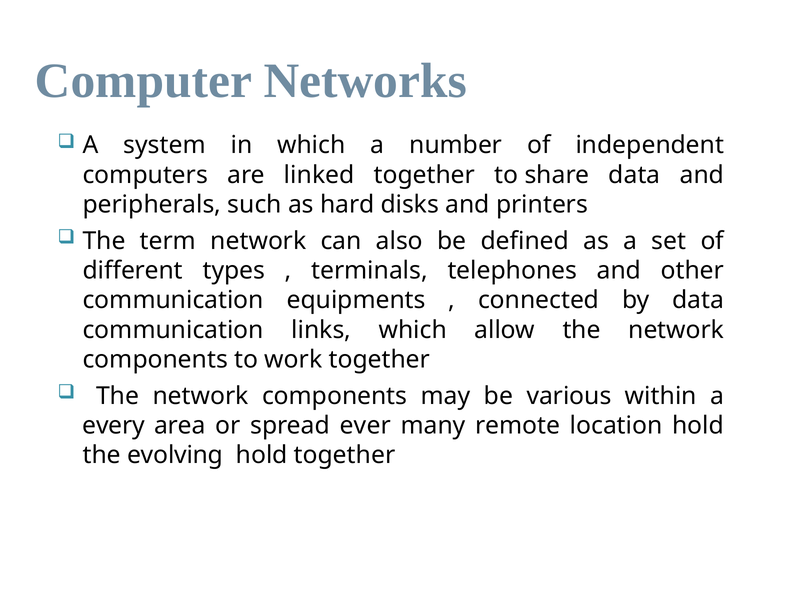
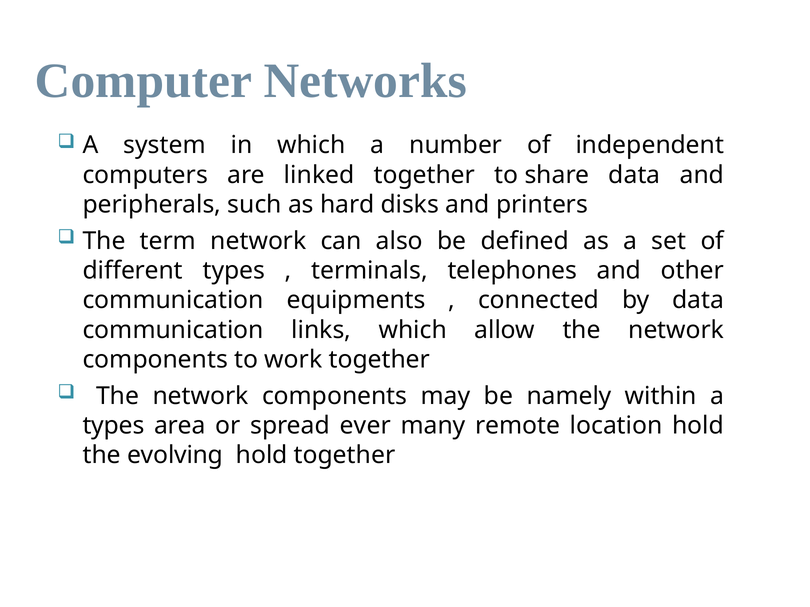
various: various -> namely
every at (114, 426): every -> types
